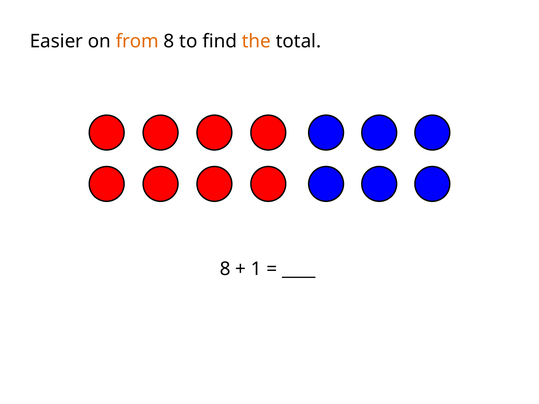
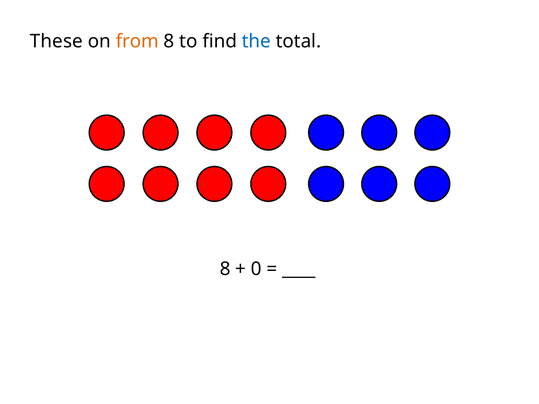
Easier: Easier -> These
the colour: orange -> blue
1: 1 -> 0
